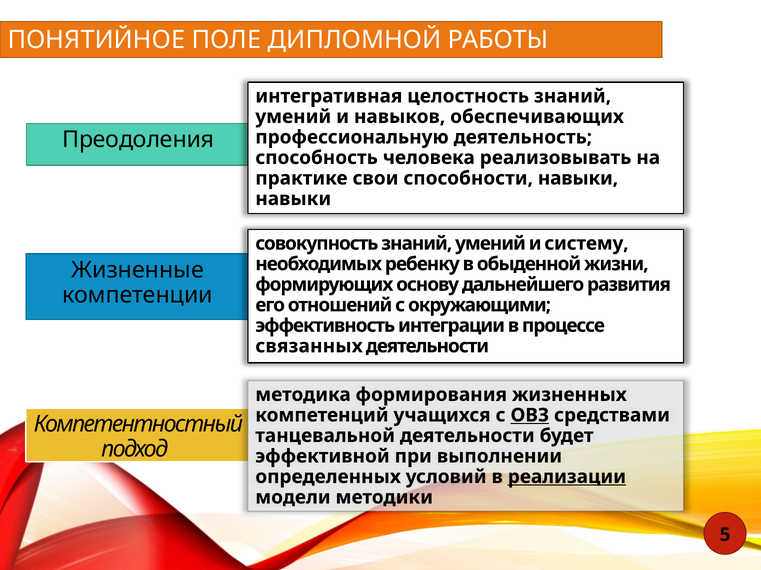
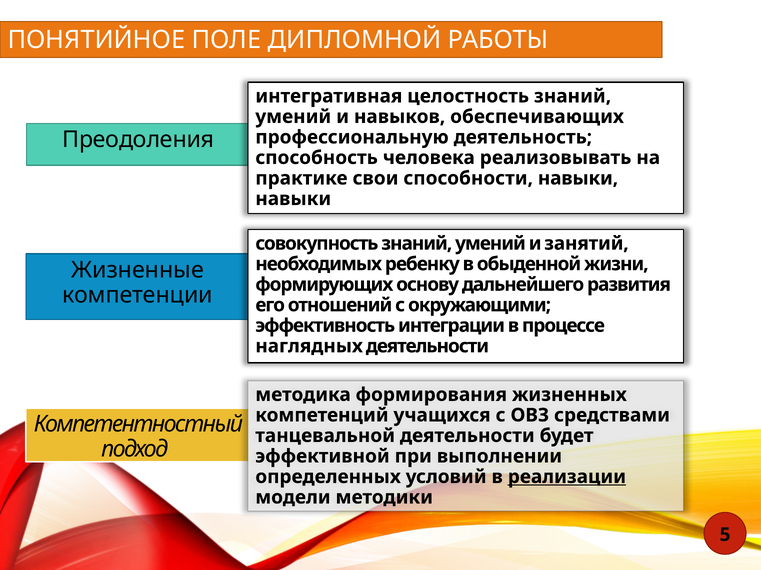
систему: систему -> занятий
связанных: связанных -> наглядных
ОВЗ underline: present -> none
